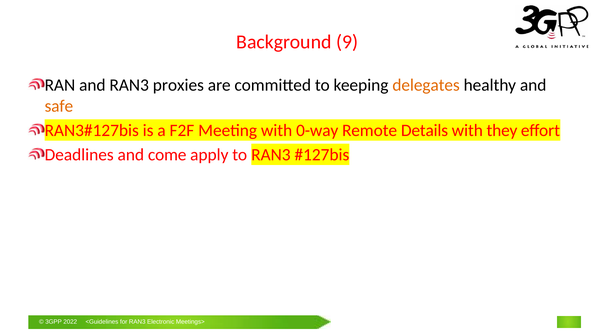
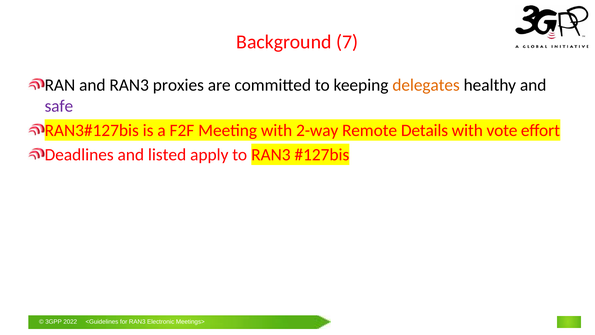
9: 9 -> 7
safe colour: orange -> purple
0-way: 0-way -> 2-way
they: they -> vote
come: come -> listed
